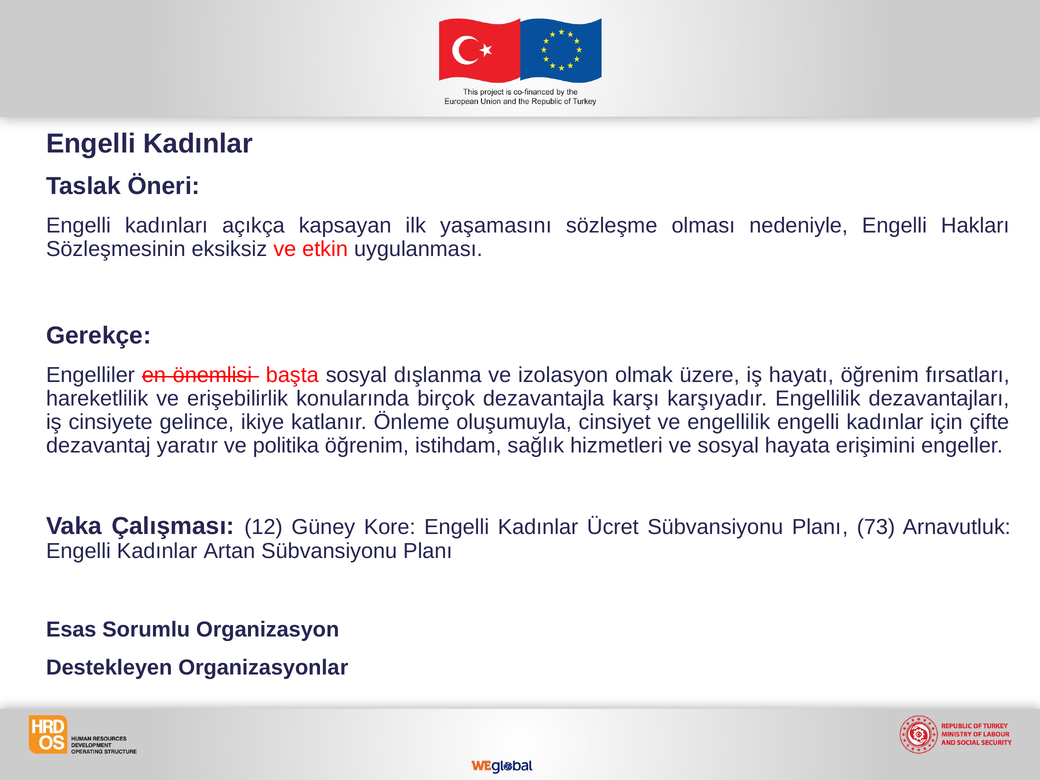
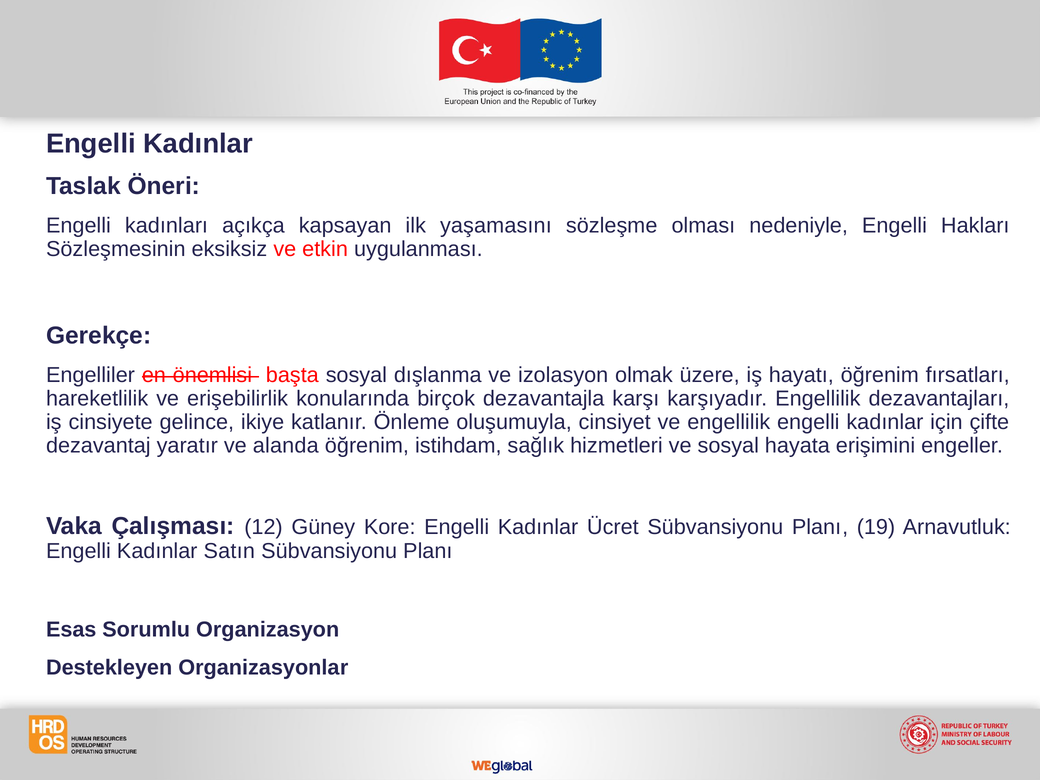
politika: politika -> alanda
73: 73 -> 19
Artan: Artan -> Satın
